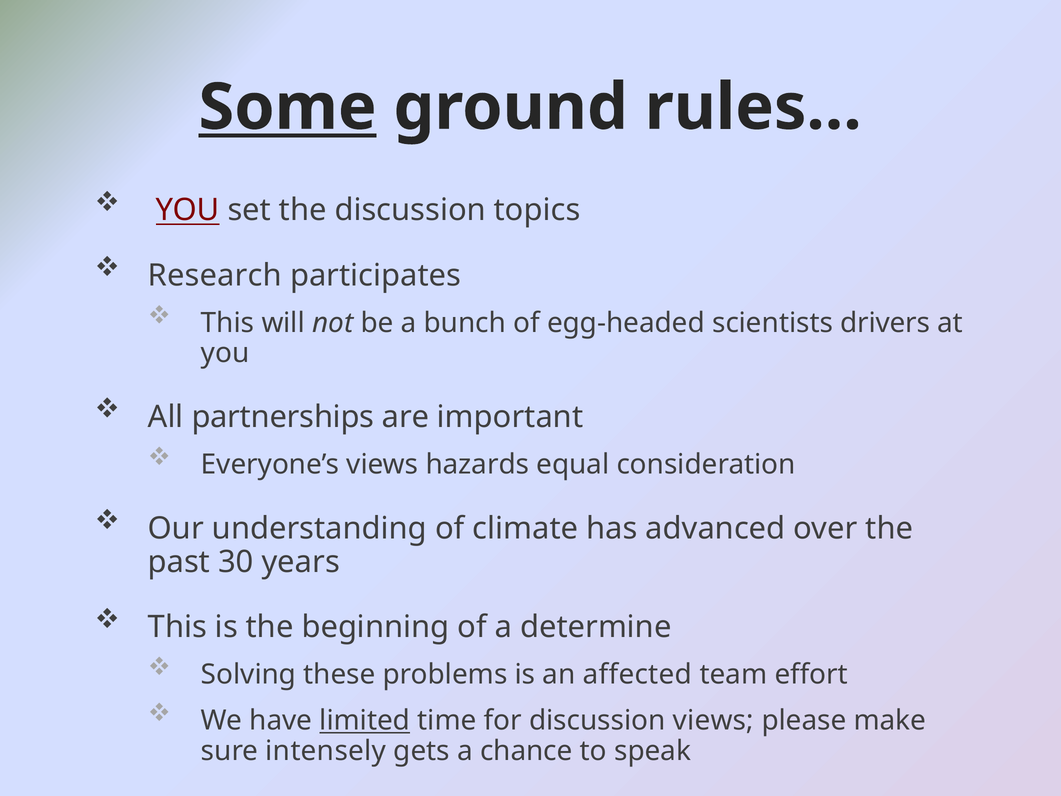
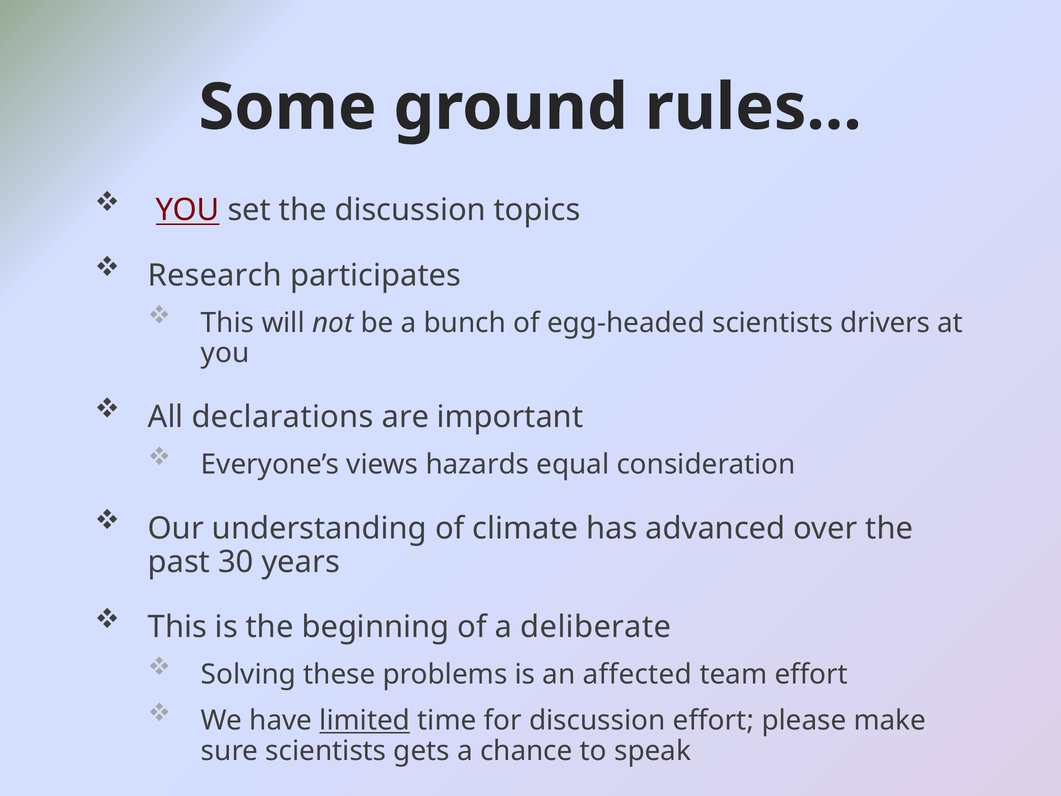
Some underline: present -> none
partnerships: partnerships -> declarations
determine: determine -> deliberate
discussion views: views -> effort
sure intensely: intensely -> scientists
